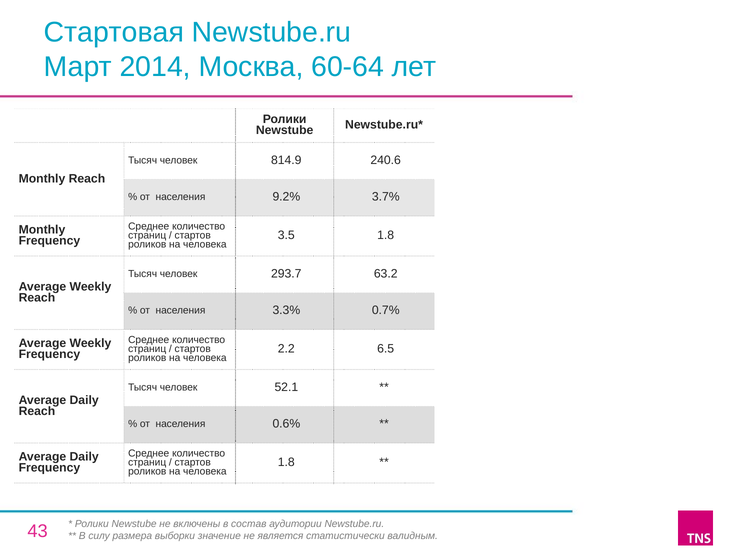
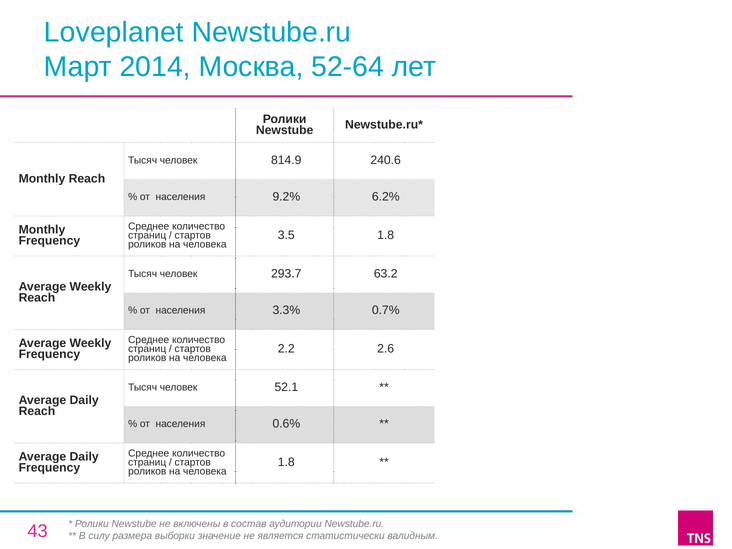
Стартовая: Стартовая -> Loveplanet
60-64: 60-64 -> 52-64
3.7%: 3.7% -> 6.2%
6.5: 6.5 -> 2.6
